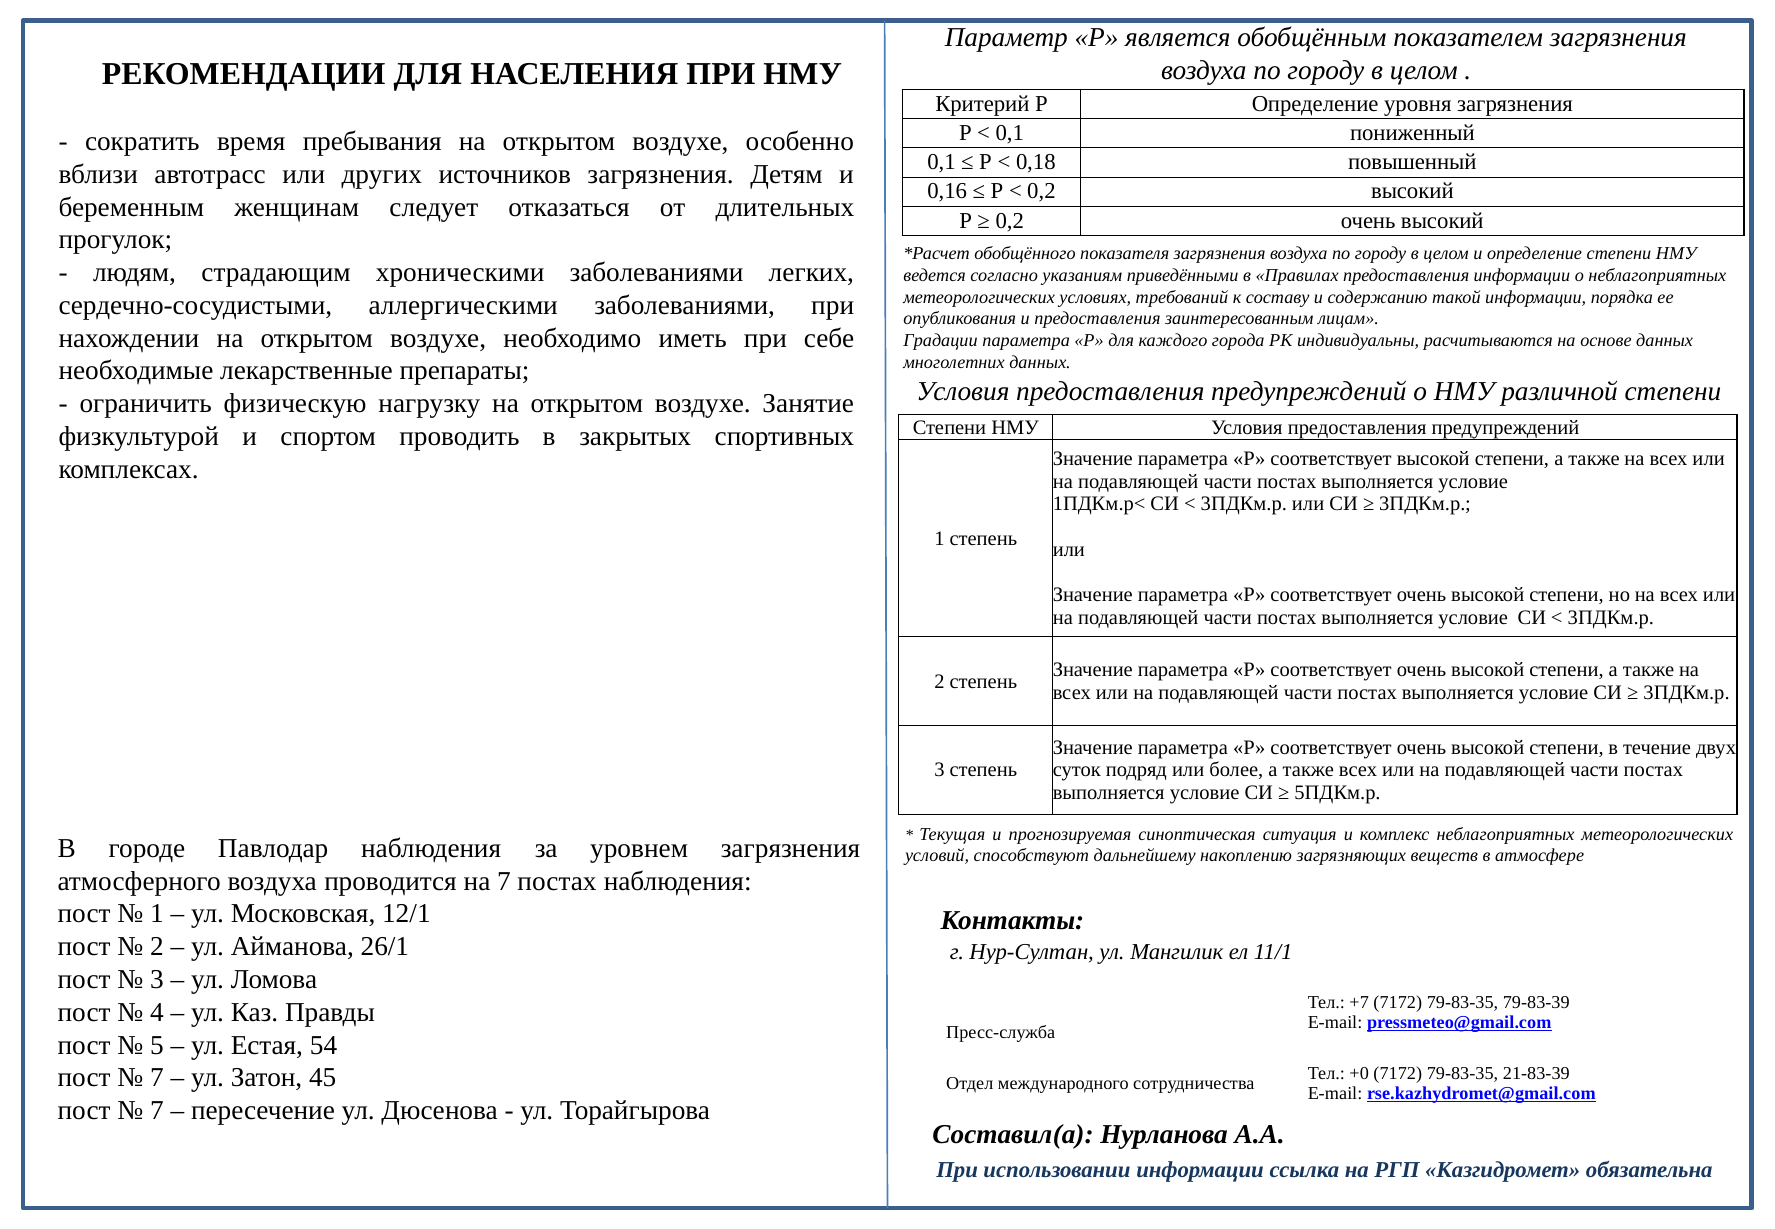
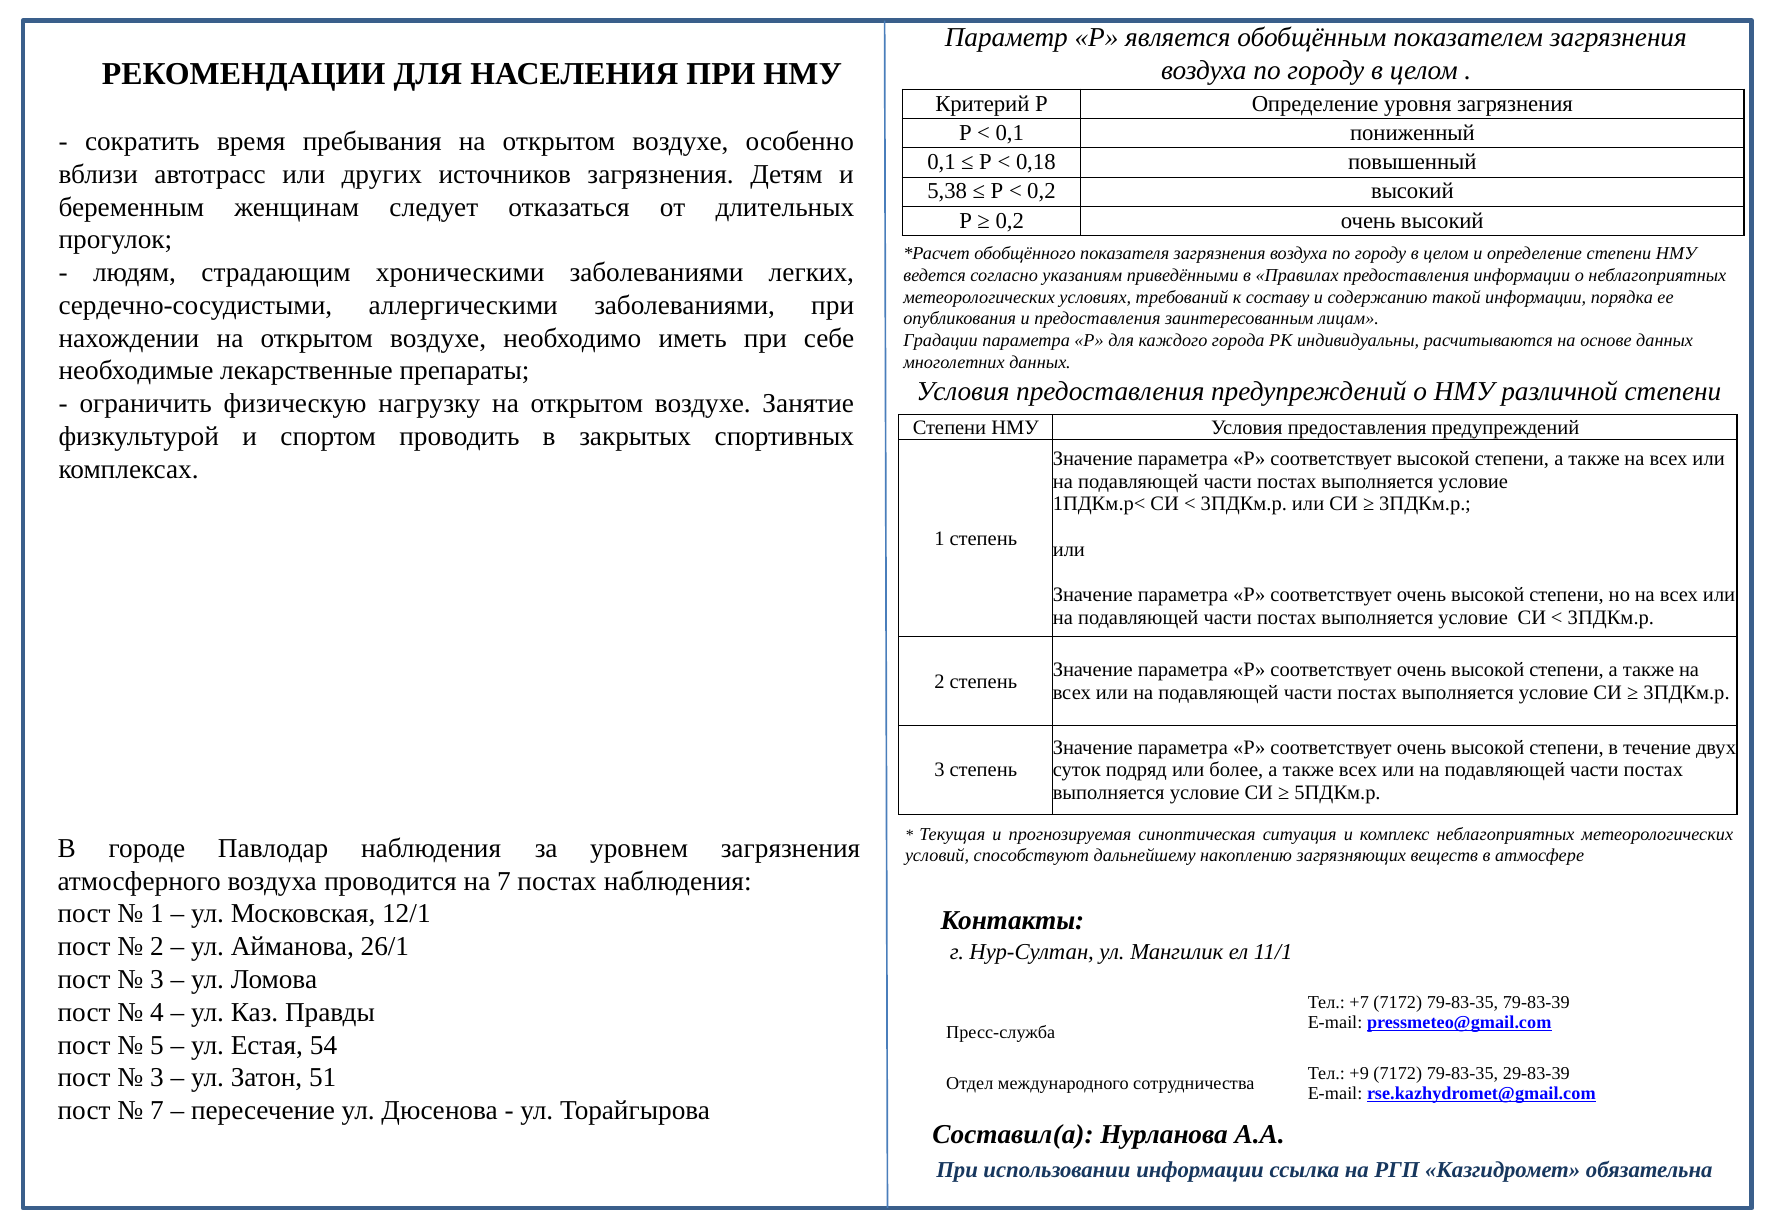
0,16: 0,16 -> 5,38
+0: +0 -> +9
21-83-39: 21-83-39 -> 29-83-39
7 at (157, 1078): 7 -> 3
45: 45 -> 51
